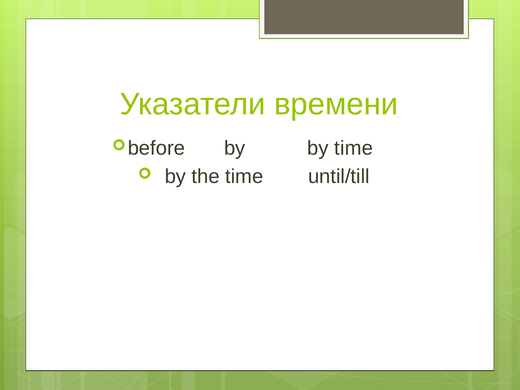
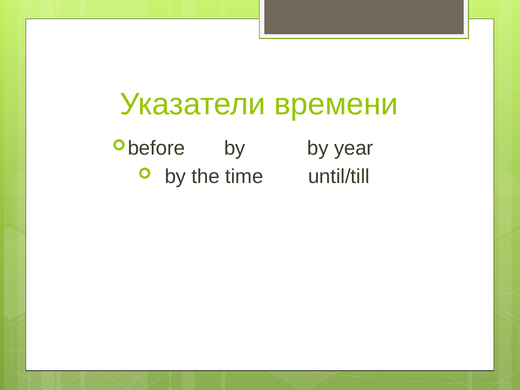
by time: time -> year
